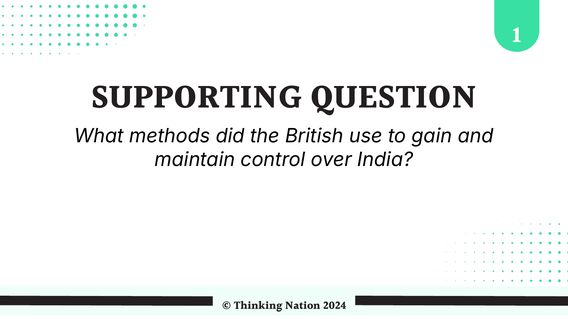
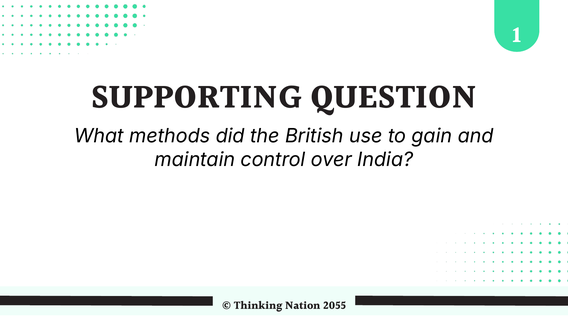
2024: 2024 -> 2055
